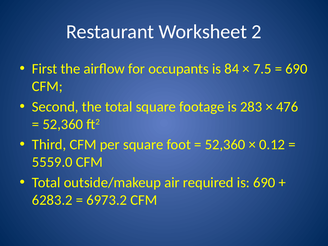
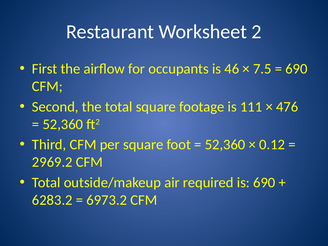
84: 84 -> 46
283: 283 -> 111
5559.0: 5559.0 -> 2969.2
